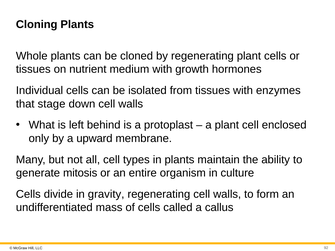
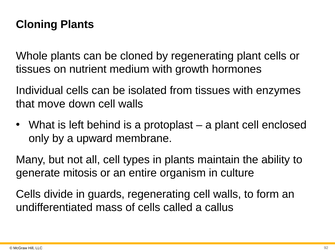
stage: stage -> move
gravity: gravity -> guards
